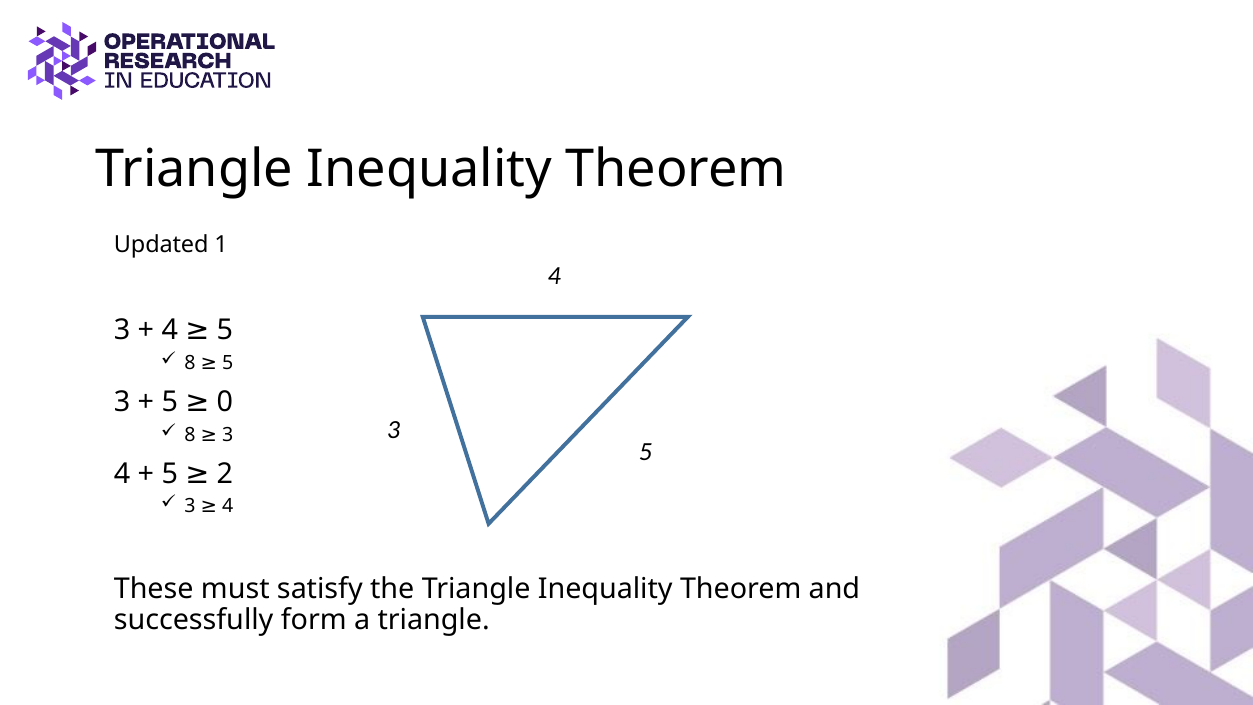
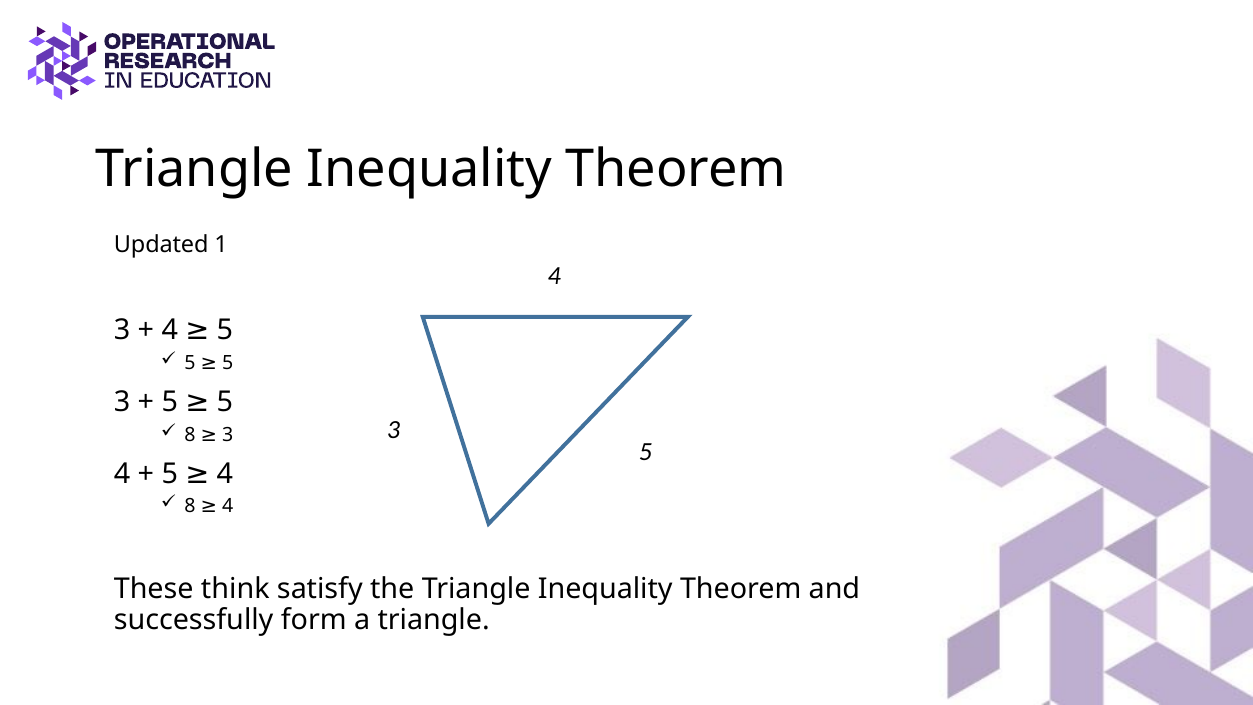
8 at (190, 363): 8 -> 5
0 at (225, 402): 0 -> 5
5 2: 2 -> 4
3 at (190, 506): 3 -> 8
must: must -> think
